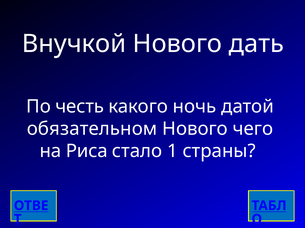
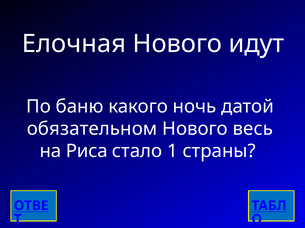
Внучкой: Внучкой -> Елочная
дать: дать -> идут
честь: честь -> баню
чего: чего -> весь
